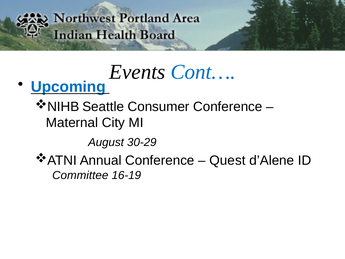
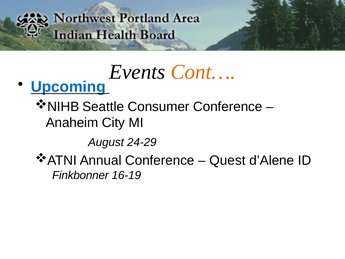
Cont… colour: blue -> orange
Maternal: Maternal -> Anaheim
30-29: 30-29 -> 24-29
Committee: Committee -> Finkbonner
